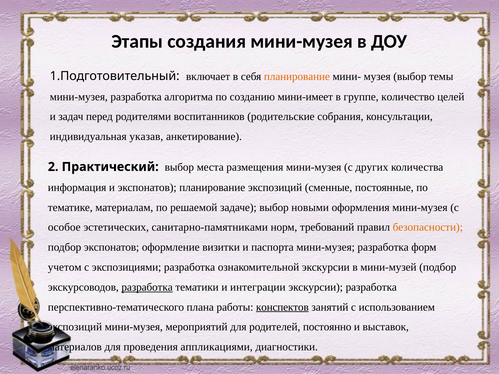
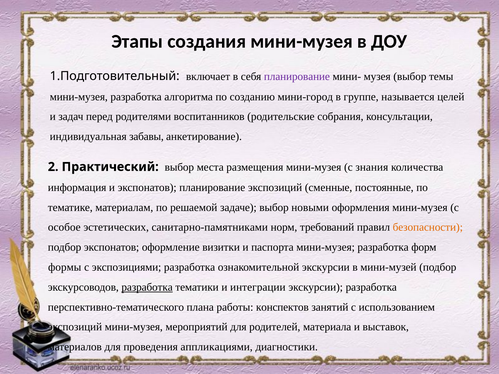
планирование at (297, 77) colour: orange -> purple
мини-имеет: мини-имеет -> мини-город
количество: количество -> называется
указав: указав -> забавы
других: других -> знания
учетом: учетом -> формы
конспектов underline: present -> none
постоянно: постоянно -> материала
